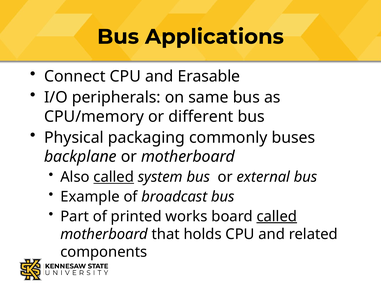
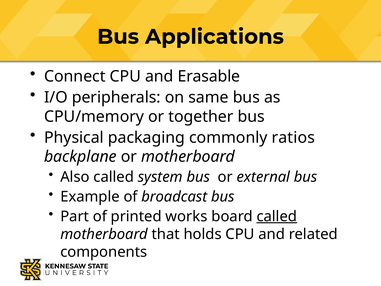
different: different -> together
buses: buses -> ratios
called at (114, 177) underline: present -> none
